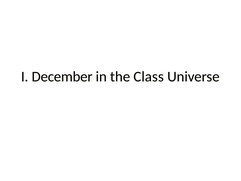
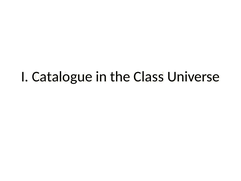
December: December -> Catalogue
